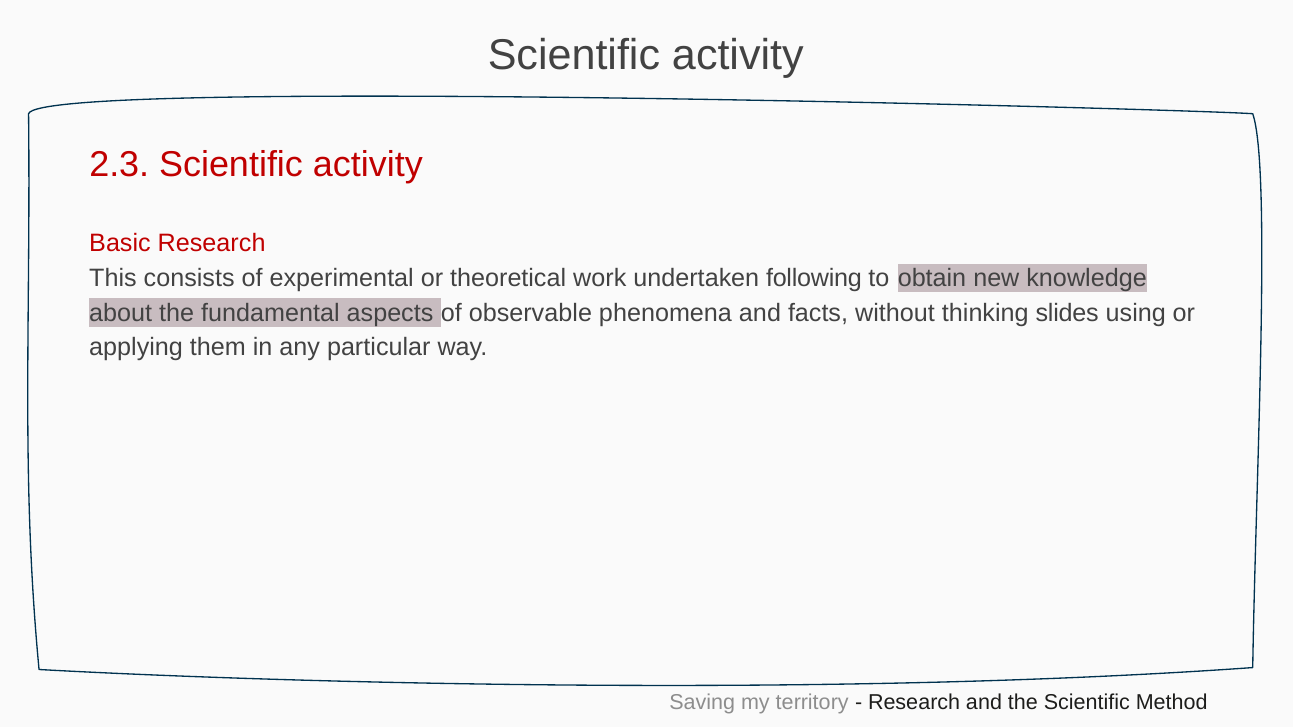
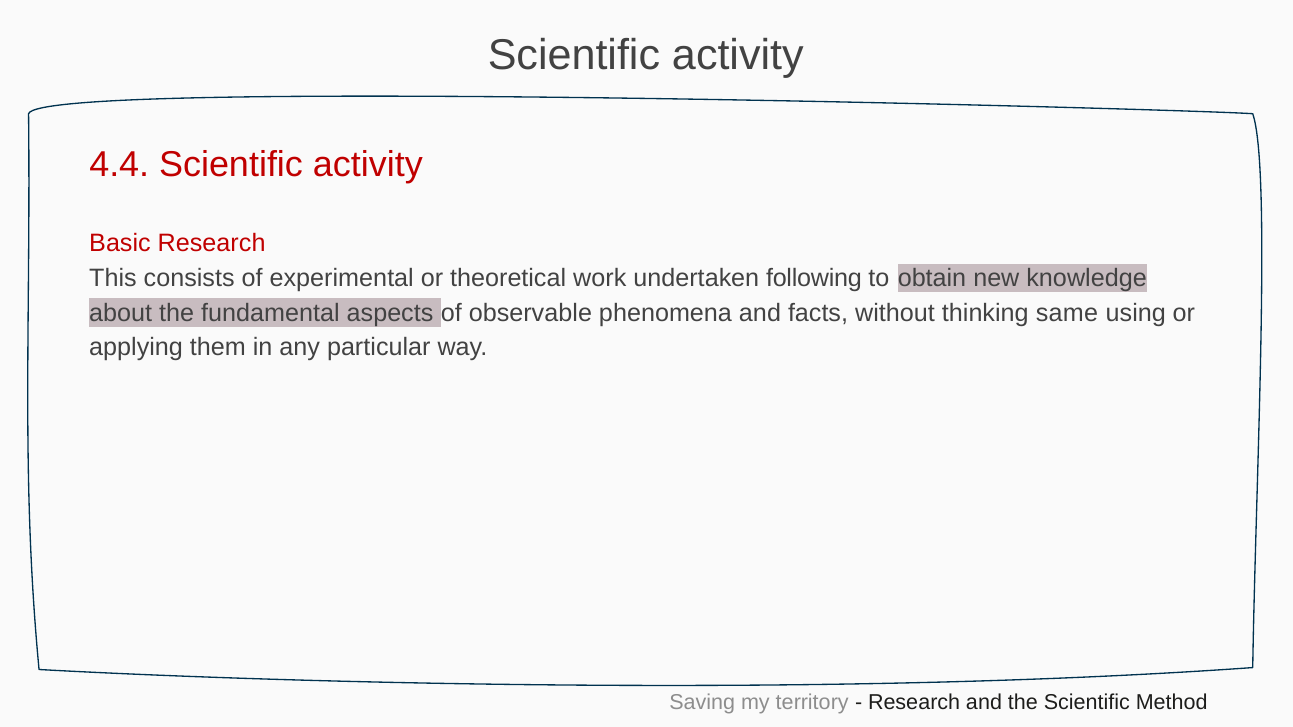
2.3: 2.3 -> 4.4
slides: slides -> same
